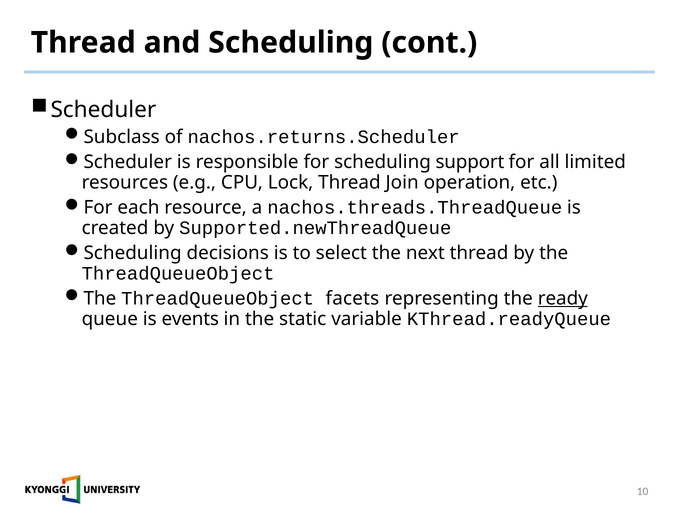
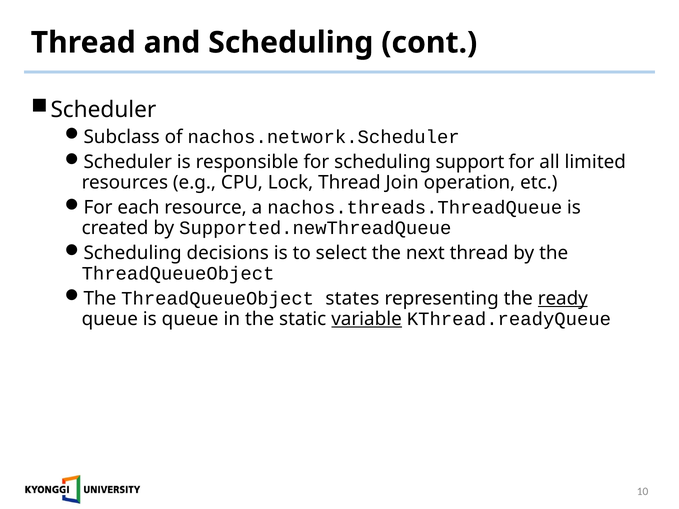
nachos.returns.Scheduler: nachos.returns.Scheduler -> nachos.network.Scheduler
facets: facets -> states
is events: events -> queue
variable underline: none -> present
